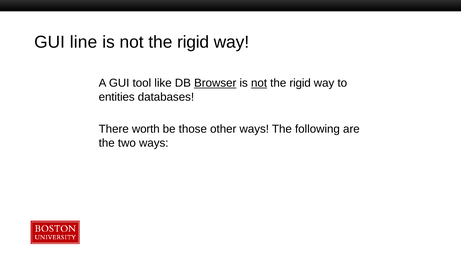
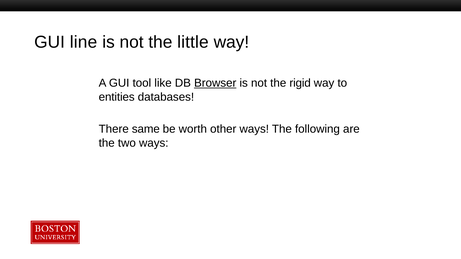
rigid at (193, 42): rigid -> little
not at (259, 83) underline: present -> none
worth: worth -> same
those: those -> worth
